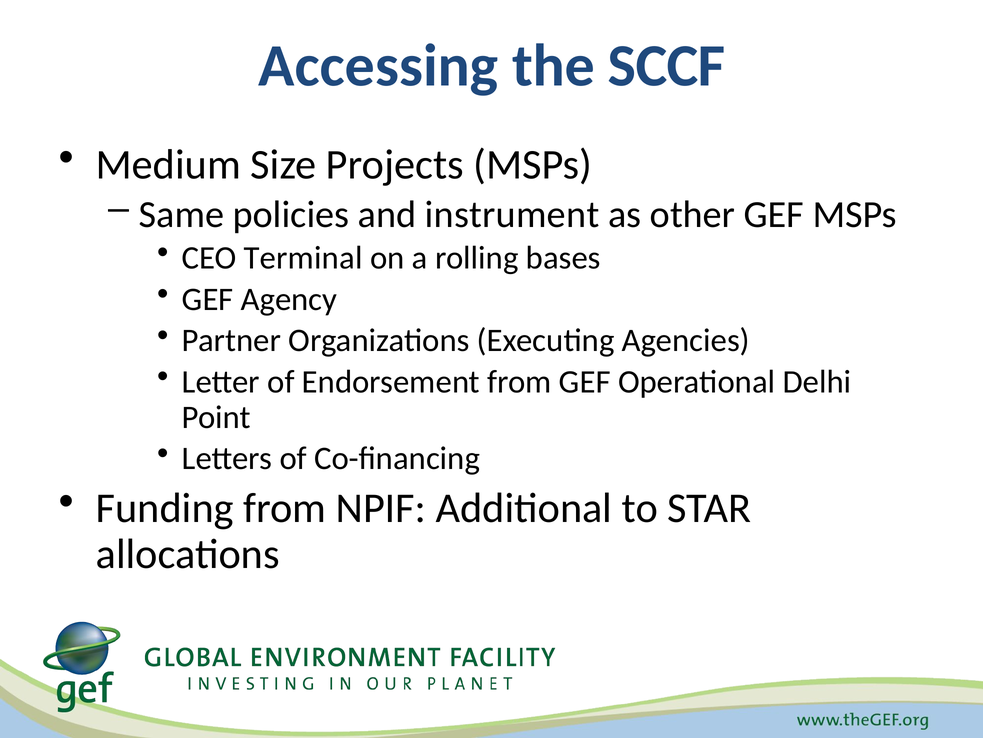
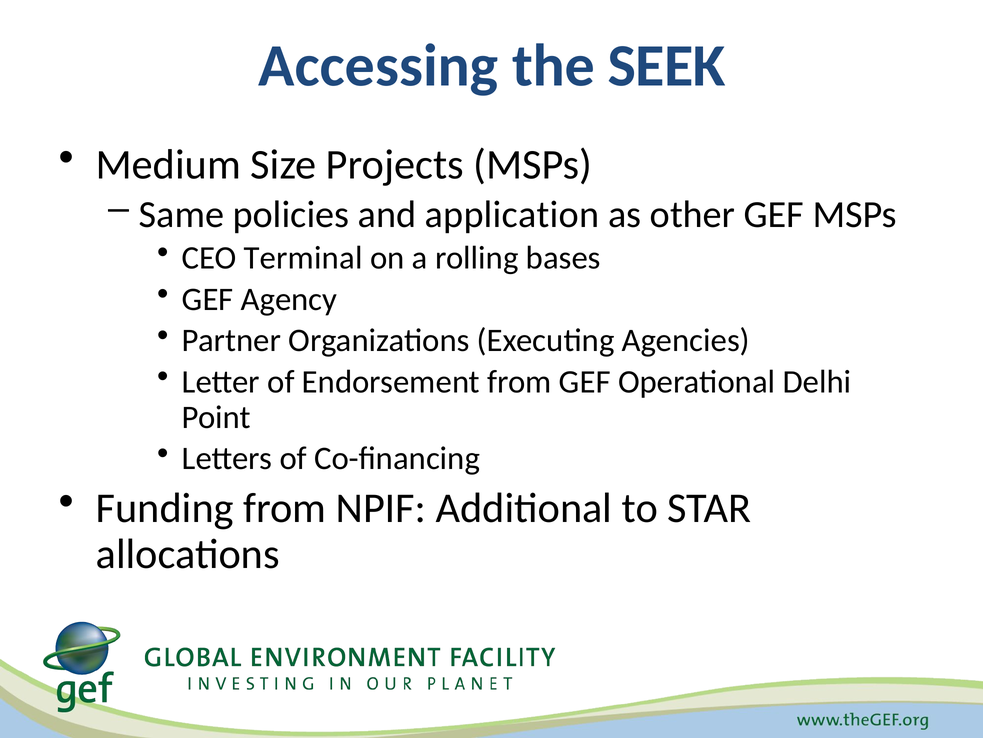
SCCF: SCCF -> SEEK
instrument: instrument -> application
